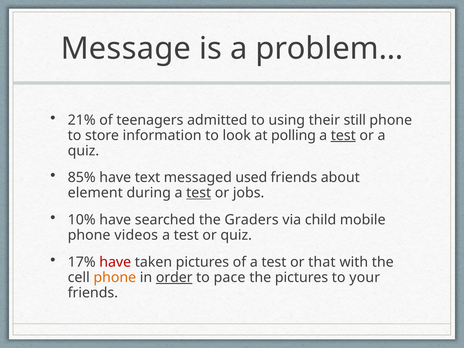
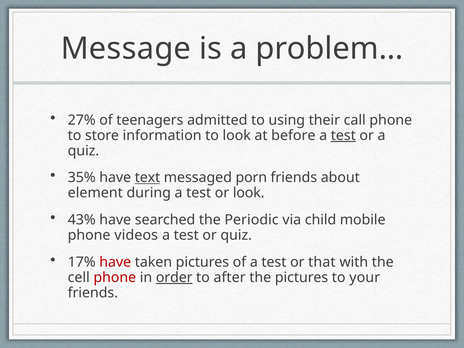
21%: 21% -> 27%
still: still -> call
polling: polling -> before
85%: 85% -> 35%
text underline: none -> present
used: used -> porn
test at (199, 193) underline: present -> none
or jobs: jobs -> look
10%: 10% -> 43%
Graders: Graders -> Periodic
phone at (115, 277) colour: orange -> red
pace: pace -> after
